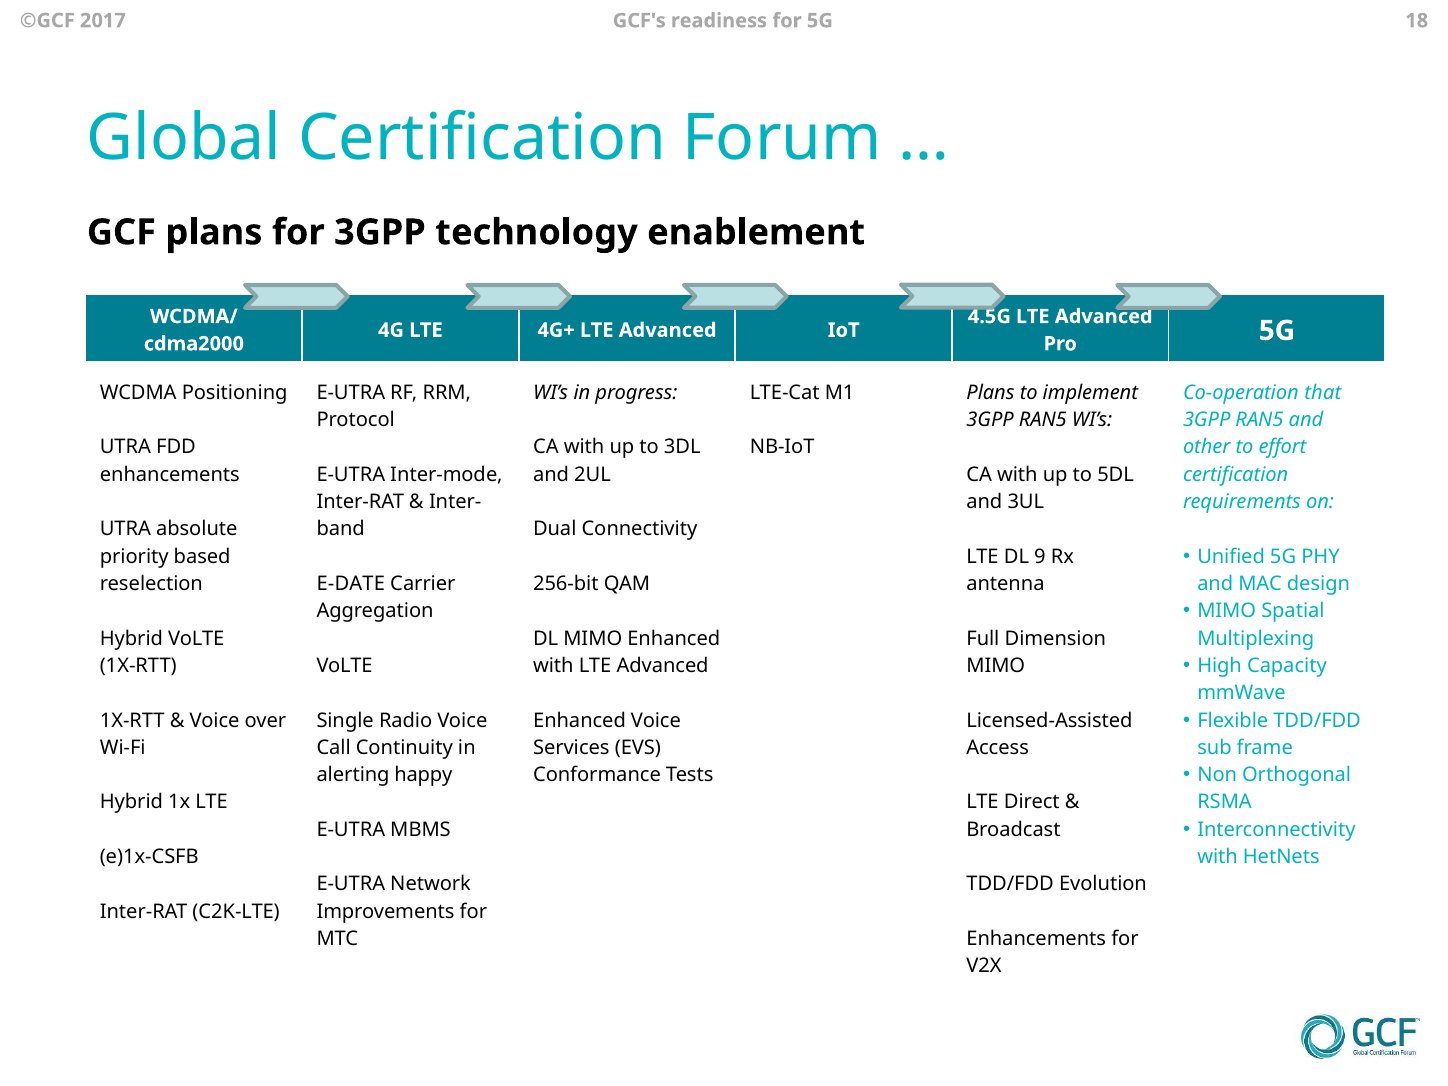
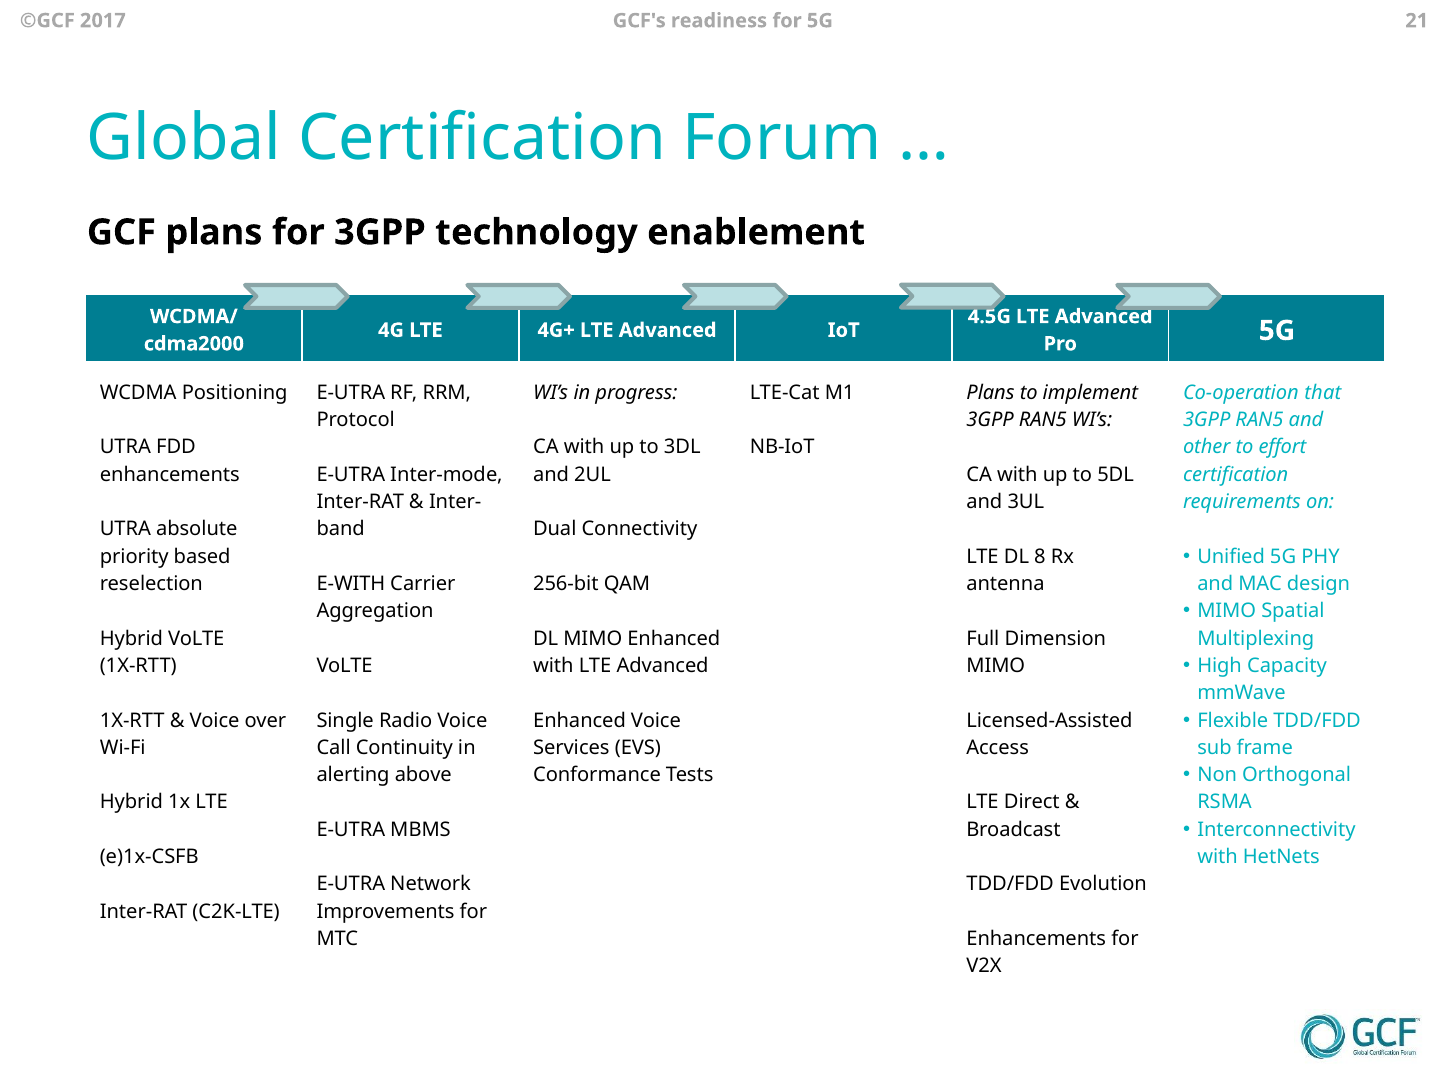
18: 18 -> 21
9: 9 -> 8
E-DATE: E-DATE -> E-WITH
happy: happy -> above
